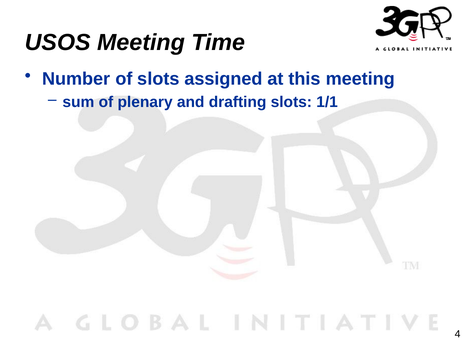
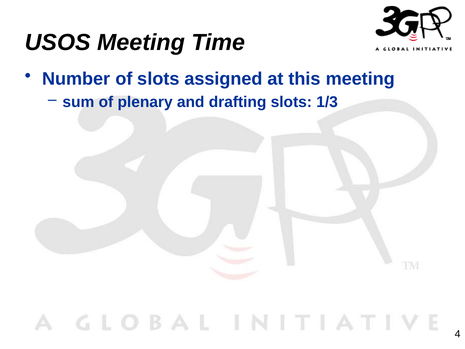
1/1: 1/1 -> 1/3
